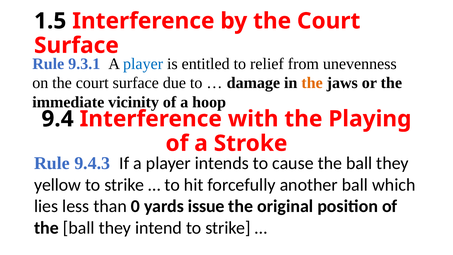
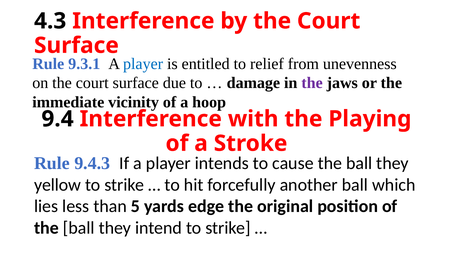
1.5: 1.5 -> 4.3
the at (312, 83) colour: orange -> purple
0: 0 -> 5
issue: issue -> edge
